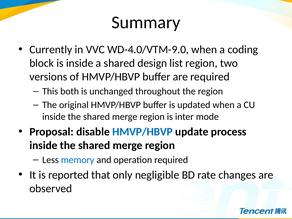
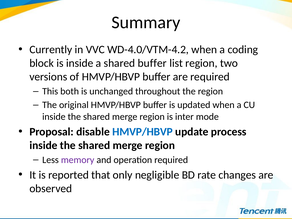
WD-4.0/VTM-9.0: WD-4.0/VTM-9.0 -> WD-4.0/VTM-4.2
shared design: design -> buffer
memory colour: blue -> purple
